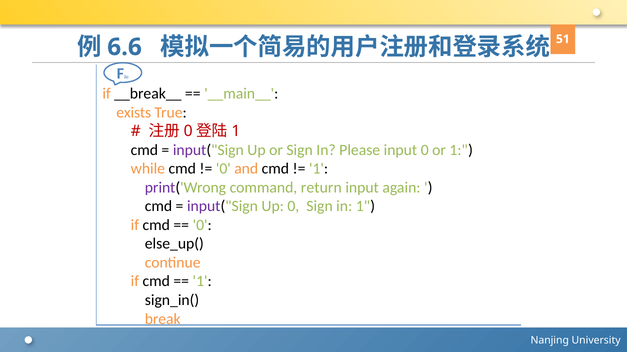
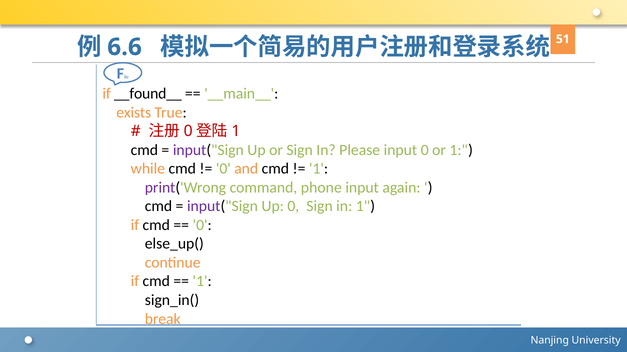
__break__: __break__ -> __found__
return: return -> phone
